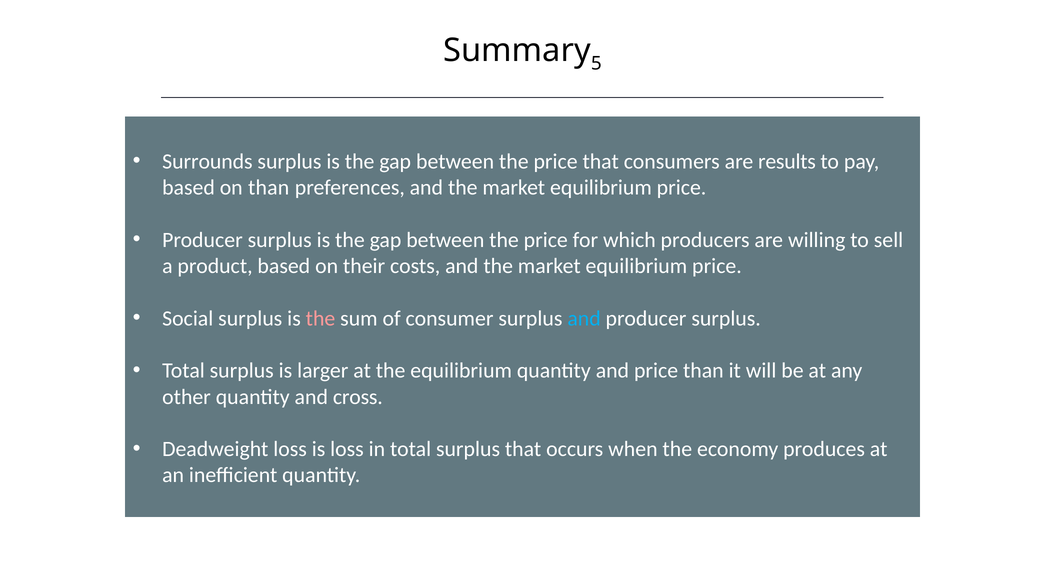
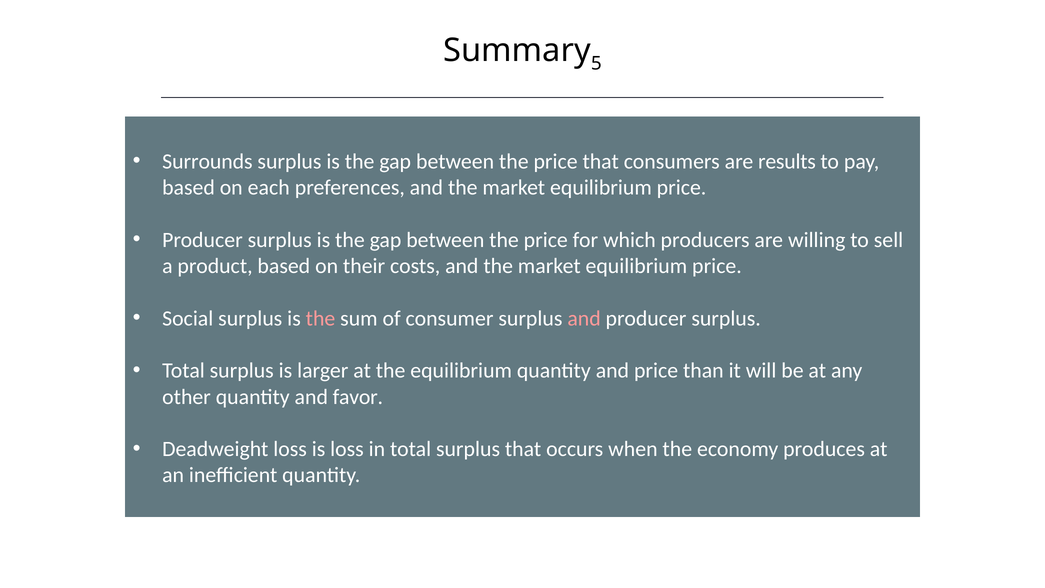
on than: than -> each
and at (584, 318) colour: light blue -> pink
cross: cross -> favor
